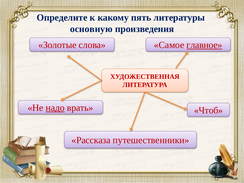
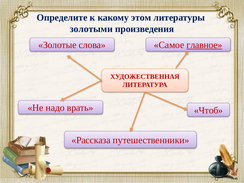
пять: пять -> этом
основную: основную -> золотыми
надо underline: present -> none
